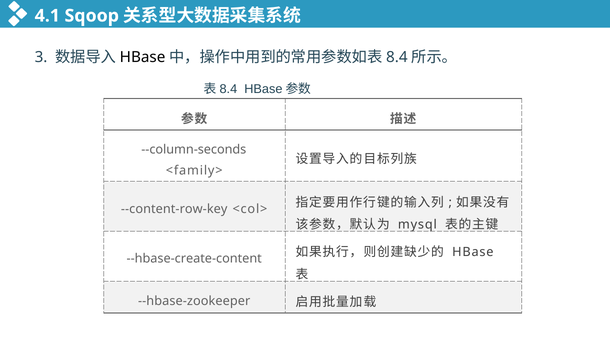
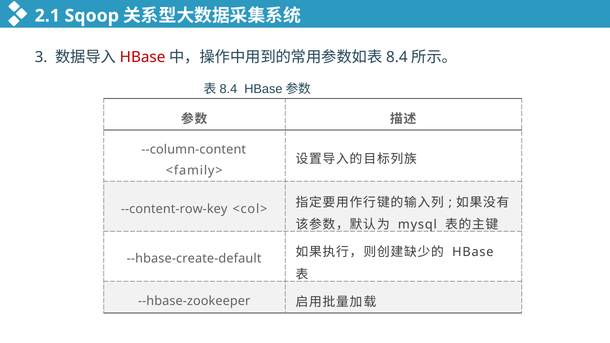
4.1: 4.1 -> 2.1
HBase at (143, 57) colour: black -> red
--column-seconds: --column-seconds -> --column-content
--hbase-create-content: --hbase-create-content -> --hbase-create-default
